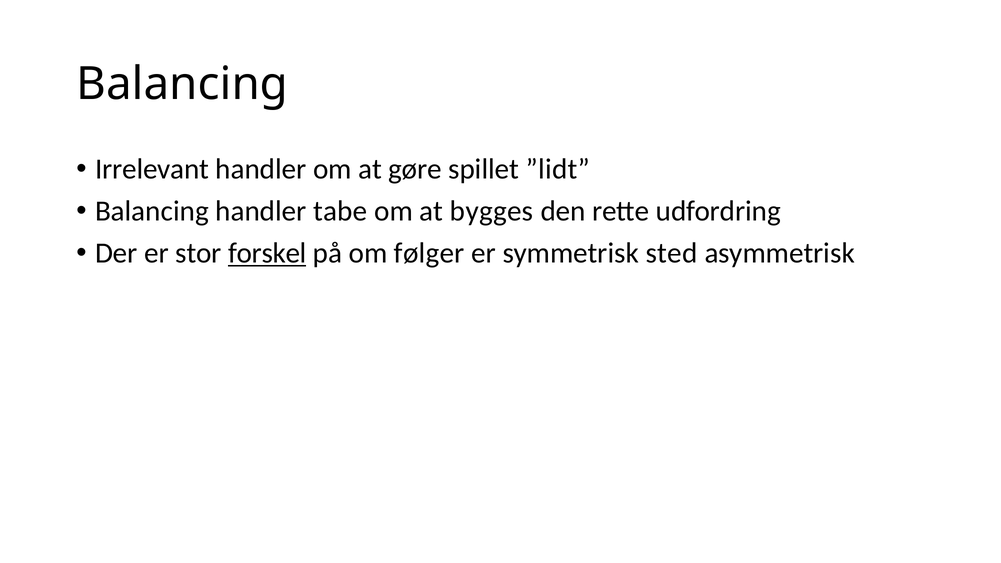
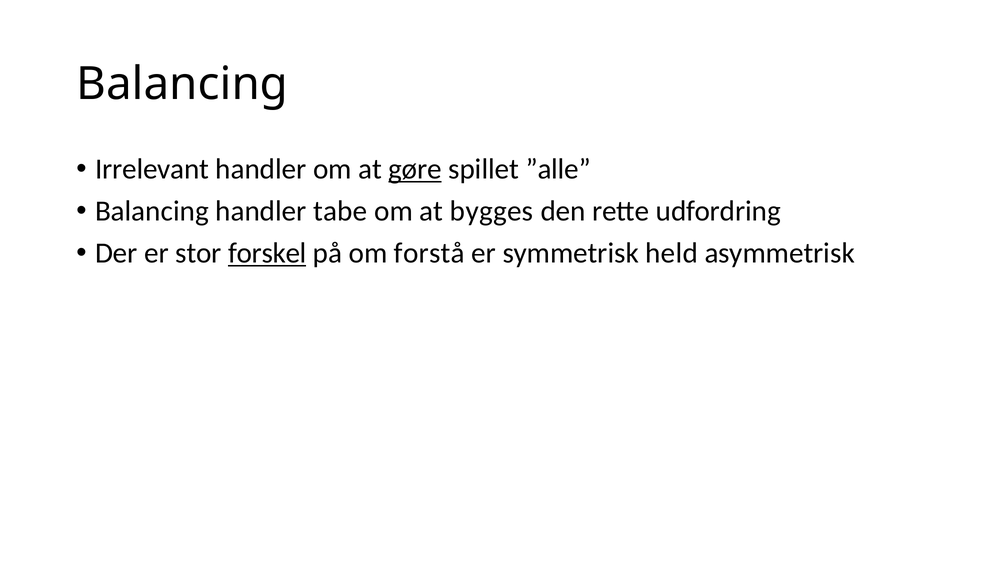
gøre underline: none -> present
”lidt: ”lidt -> ”alle
følger: følger -> forstå
sted: sted -> held
